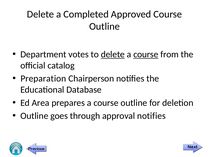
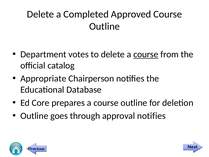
delete at (113, 54) underline: present -> none
Preparation: Preparation -> Appropriate
Area: Area -> Core
